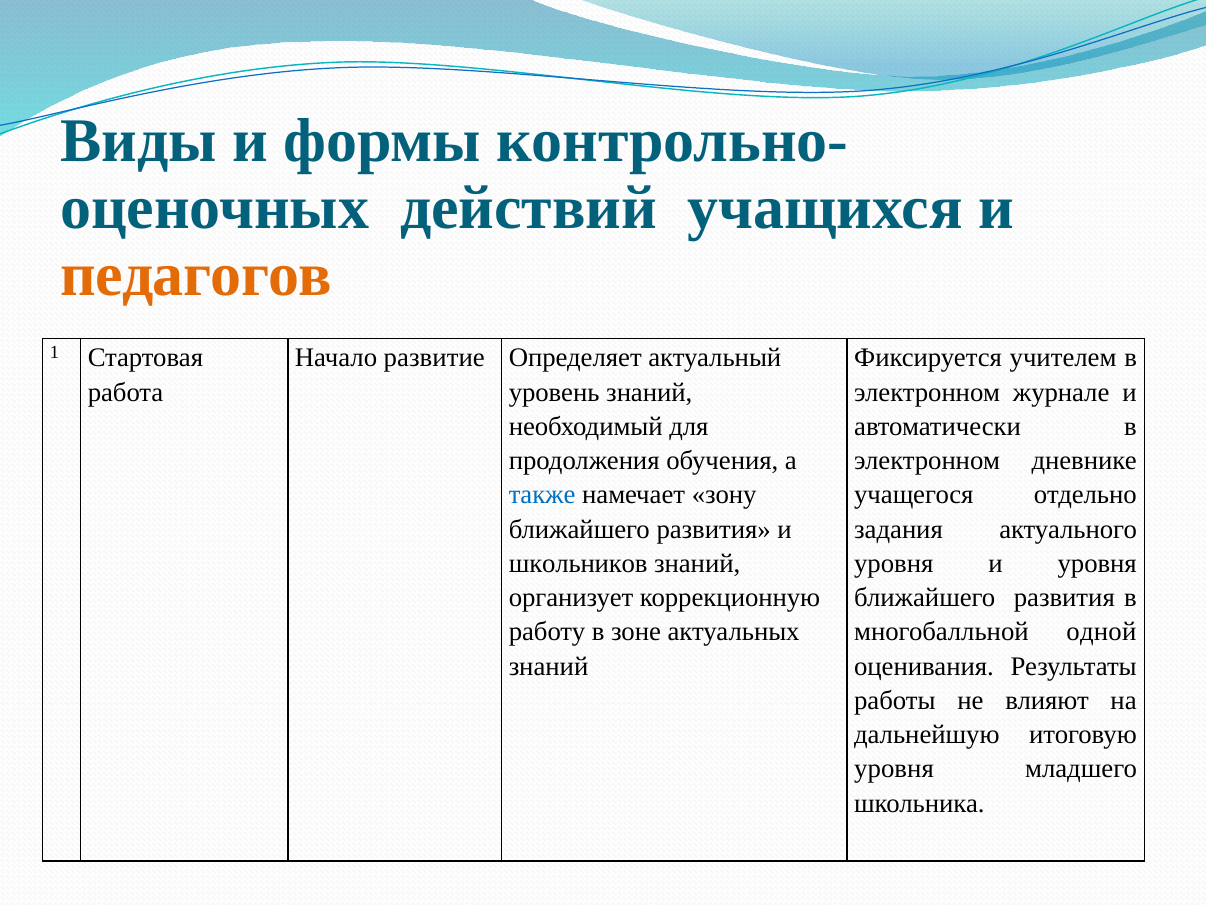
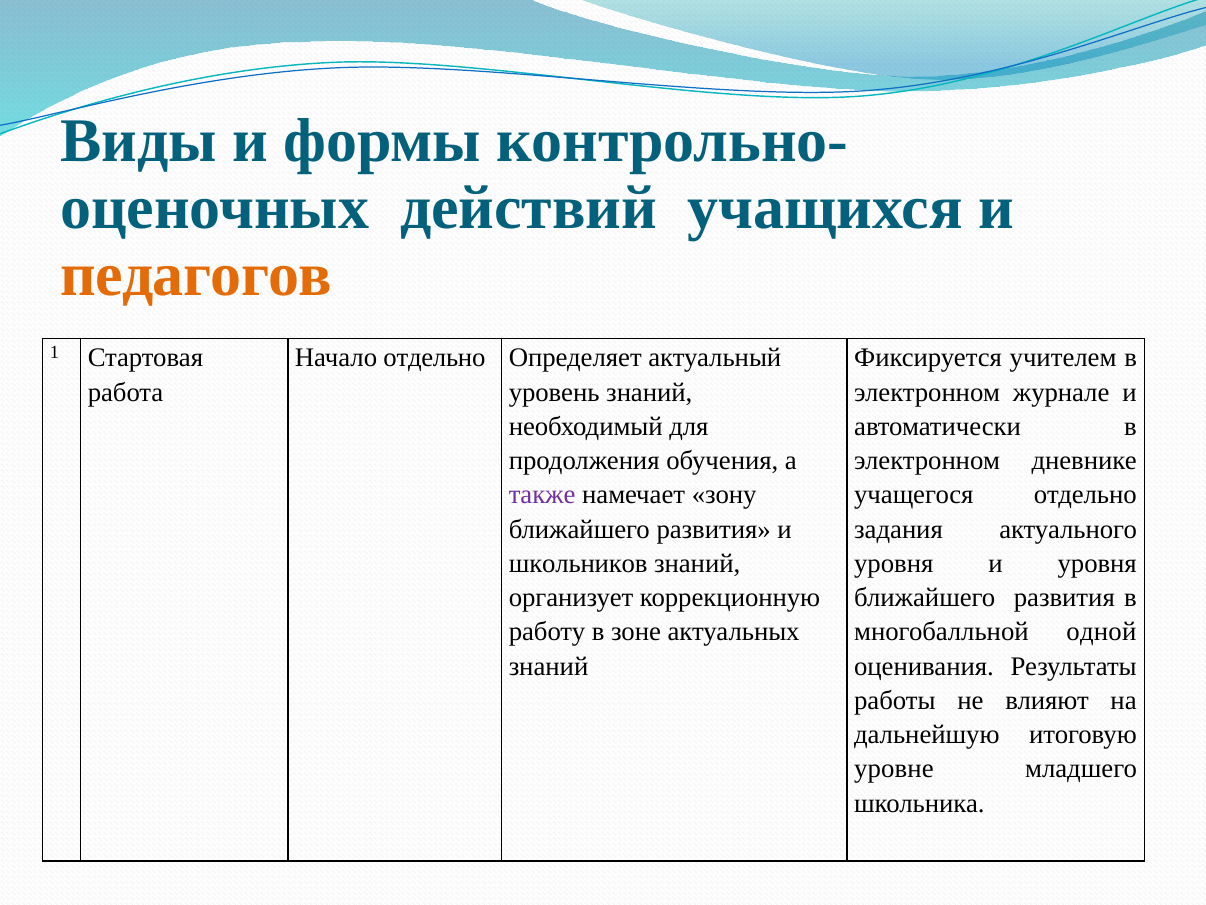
Начало развитие: развитие -> отдельно
также colour: blue -> purple
уровня at (894, 769): уровня -> уровне
